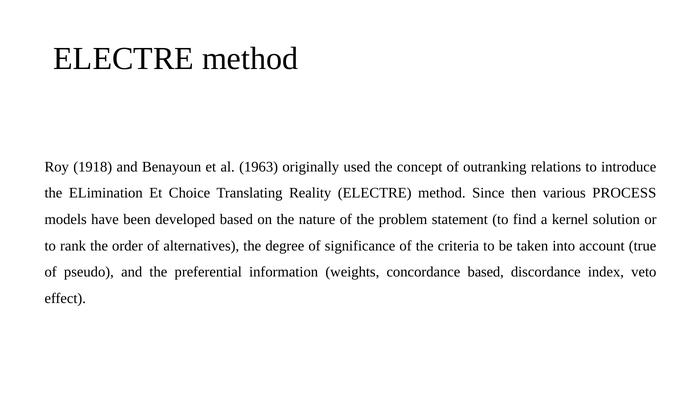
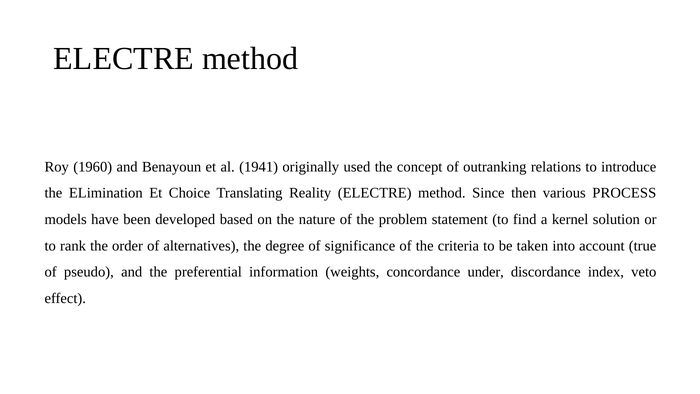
1918: 1918 -> 1960
1963: 1963 -> 1941
concordance based: based -> under
